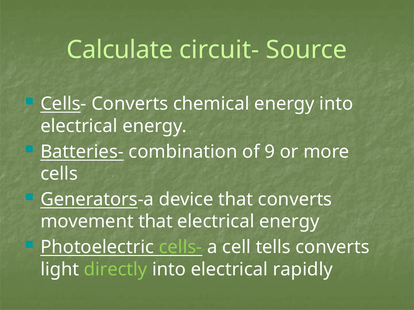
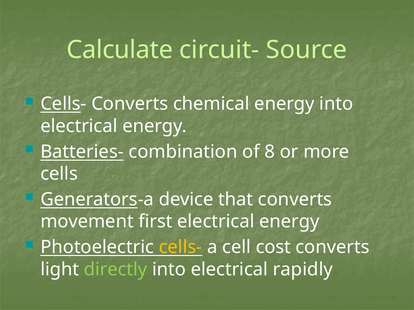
9: 9 -> 8
movement that: that -> first
cells- at (180, 248) colour: light green -> yellow
tells: tells -> cost
